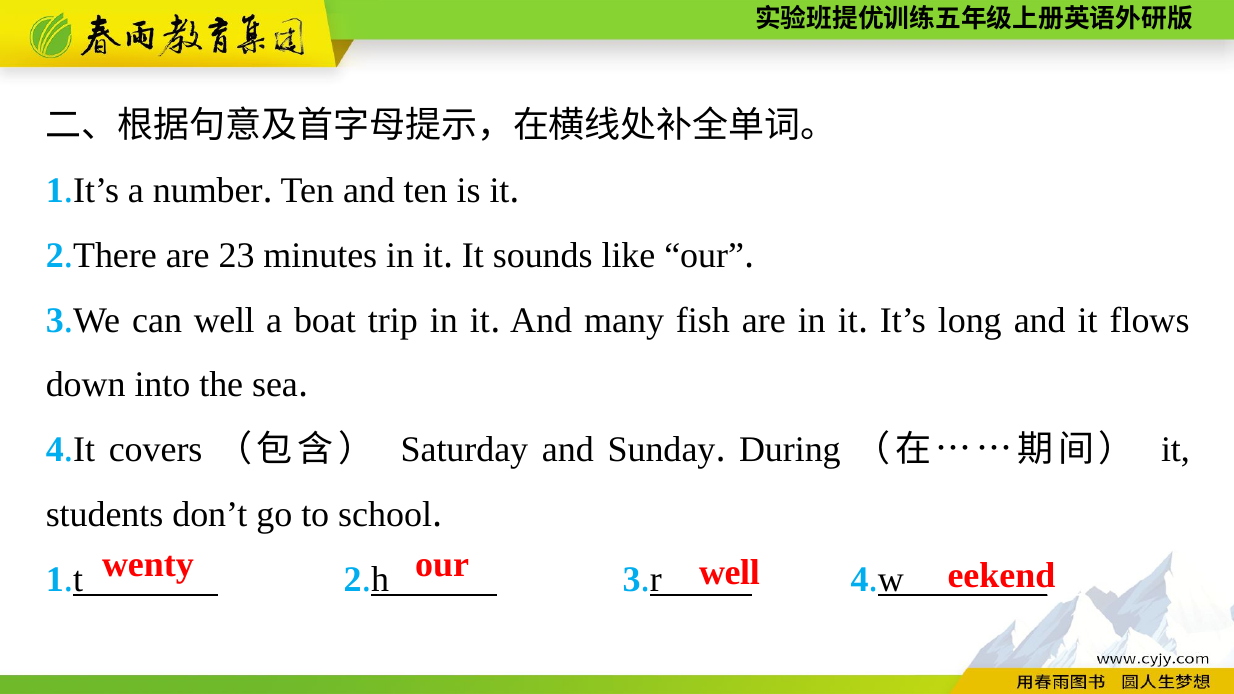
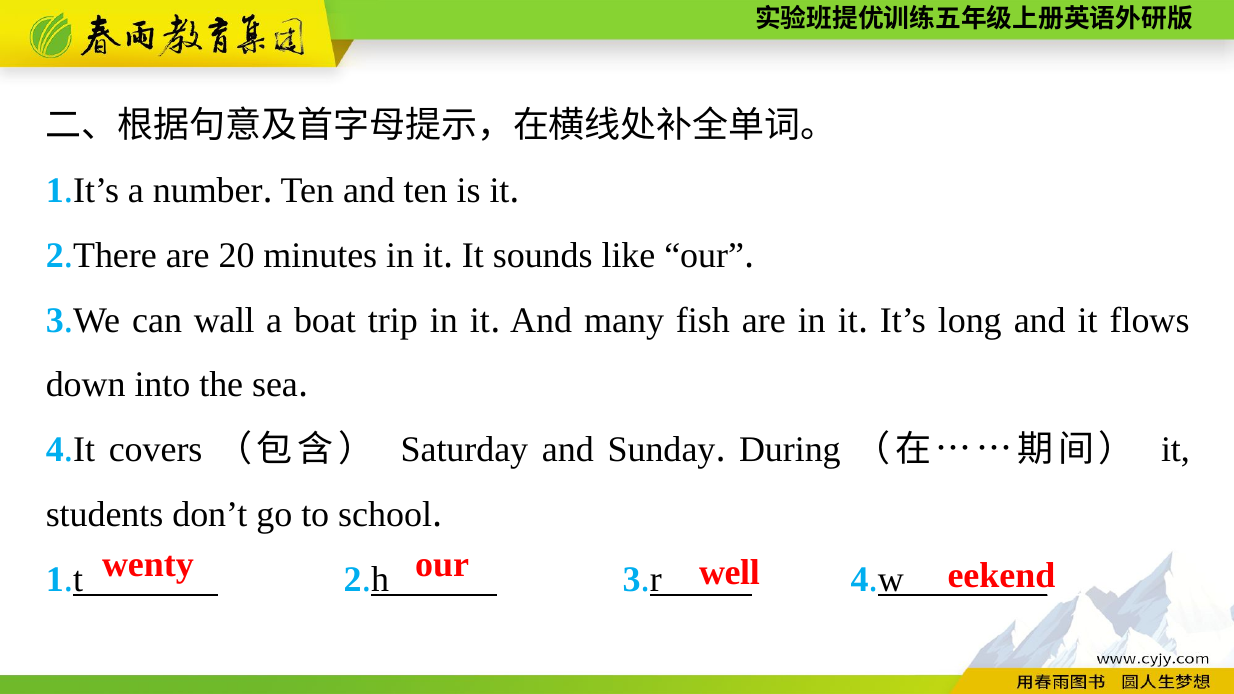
23: 23 -> 20
can well: well -> wall
